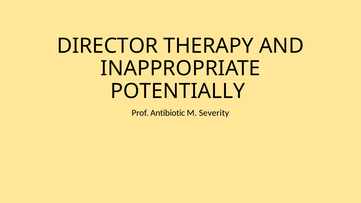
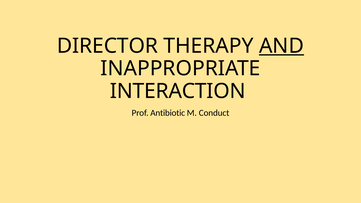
AND underline: none -> present
POTENTIALLY: POTENTIALLY -> INTERACTION
Severity: Severity -> Conduct
